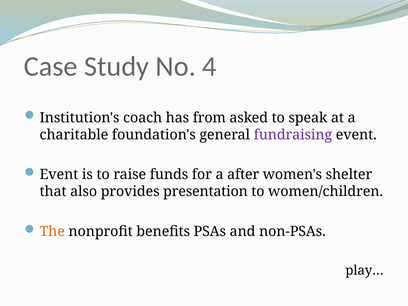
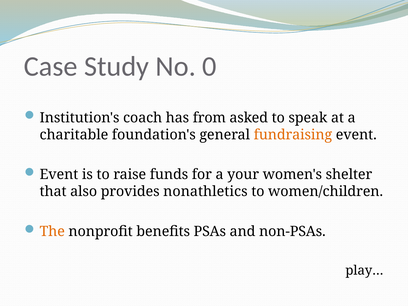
4: 4 -> 0
fundraising colour: purple -> orange
after: after -> your
presentation: presentation -> nonathletics
